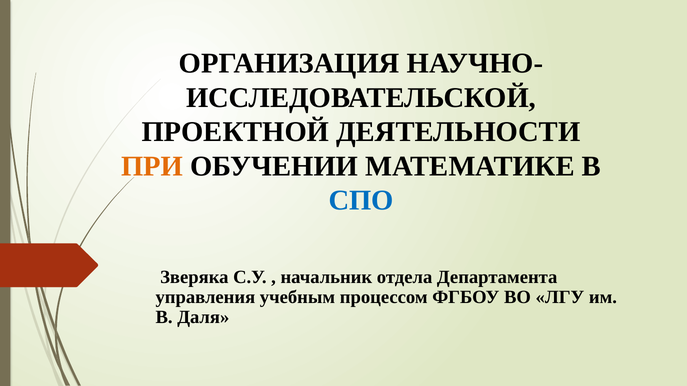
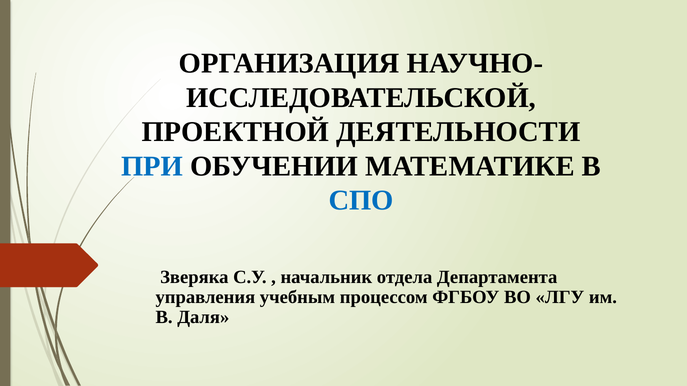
ПРИ colour: orange -> blue
